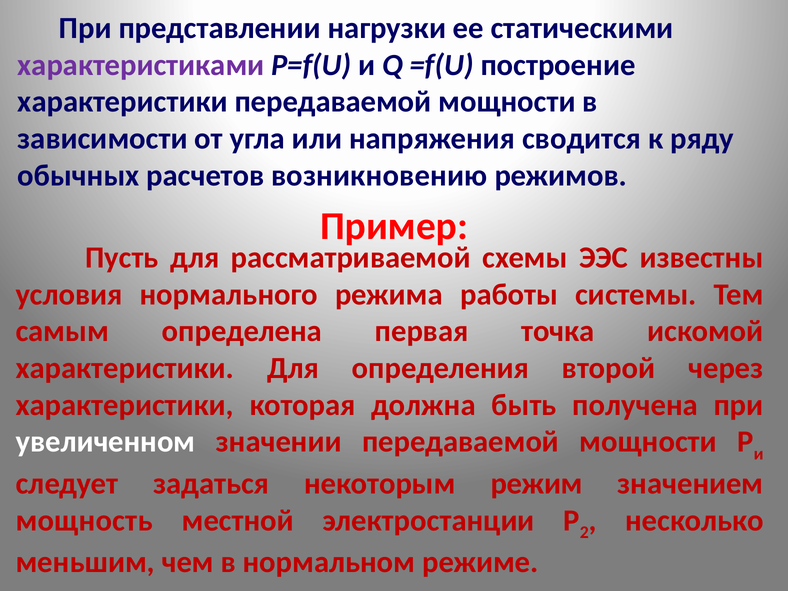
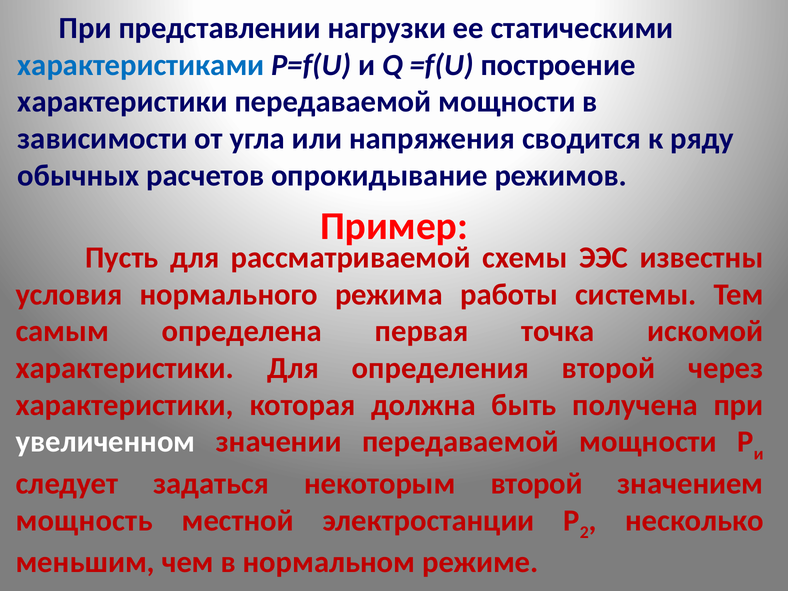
характеристиками colour: purple -> blue
возникновению: возникновению -> опрокидывание
некоторым режим: режим -> второй
